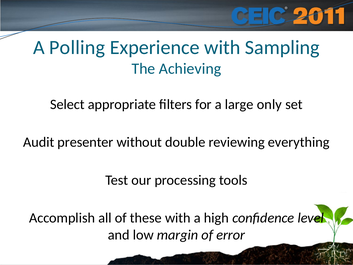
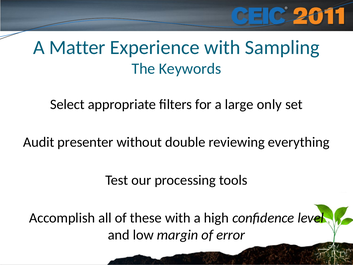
Polling: Polling -> Matter
Achieving: Achieving -> Keywords
